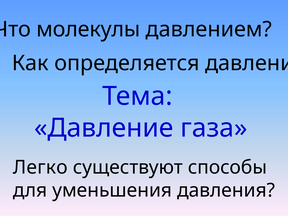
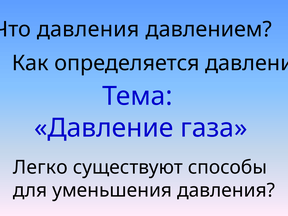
молекулы at (88, 29): молекулы -> давления
